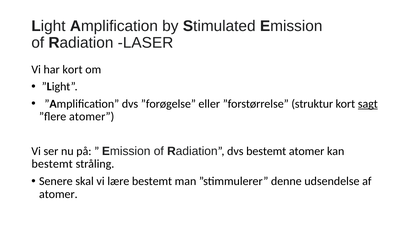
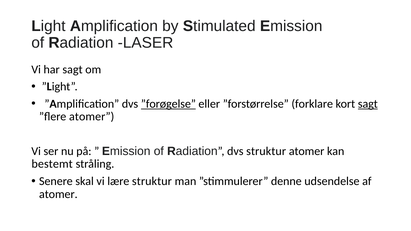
har kort: kort -> sagt
”forøgelse underline: none -> present
struktur: struktur -> forklare
dvs bestemt: bestemt -> struktur
lære bestemt: bestemt -> struktur
